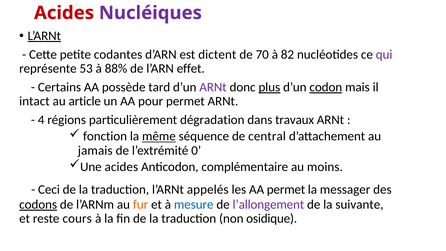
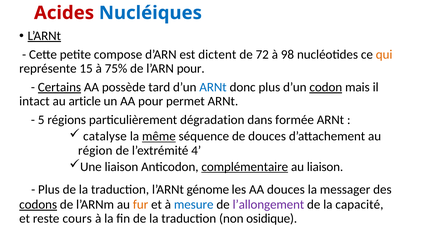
Nucléiques colour: purple -> blue
codantes: codantes -> compose
70: 70 -> 72
82: 82 -> 98
qui colour: purple -> orange
53: 53 -> 15
88%: 88% -> 75%
l’ARN effet: effet -> pour
Certains underline: none -> present
ARNt at (213, 87) colour: purple -> blue
plus at (269, 87) underline: present -> none
4: 4 -> 5
travaux: travaux -> formée
fonction: fonction -> catalyse
de central: central -> douces
jamais: jamais -> région
0: 0 -> 4
Une acides: acides -> liaison
complémentaire underline: none -> present
au moins: moins -> liaison
Ceci at (49, 189): Ceci -> Plus
appelés: appelés -> génome
AA permet: permet -> douces
suivante: suivante -> capacité
